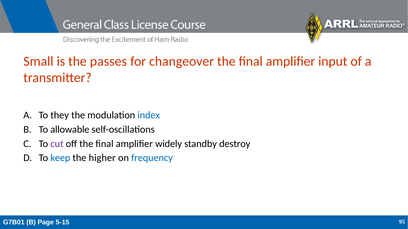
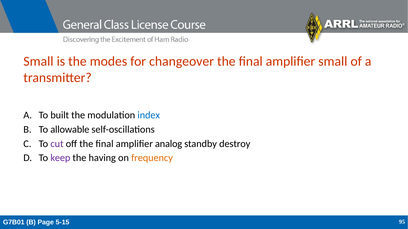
passes: passes -> modes
amplifier input: input -> small
they: they -> built
widely: widely -> analog
keep colour: blue -> purple
higher: higher -> having
frequency colour: blue -> orange
